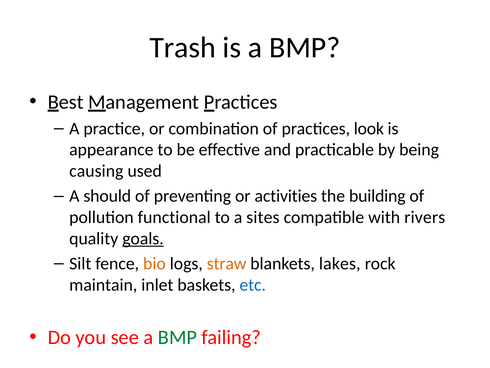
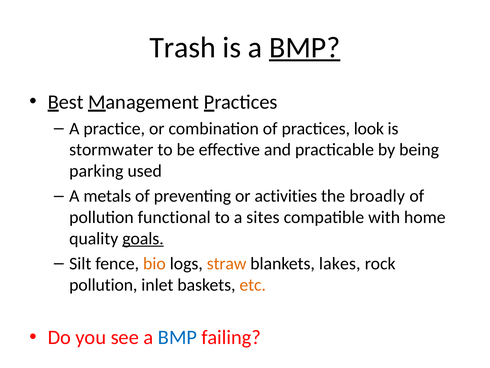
BMP at (305, 47) underline: none -> present
appearance: appearance -> stormwater
causing: causing -> parking
should: should -> metals
building: building -> broadly
rivers: rivers -> home
maintain at (103, 285): maintain -> pollution
etc colour: blue -> orange
BMP at (177, 337) colour: green -> blue
